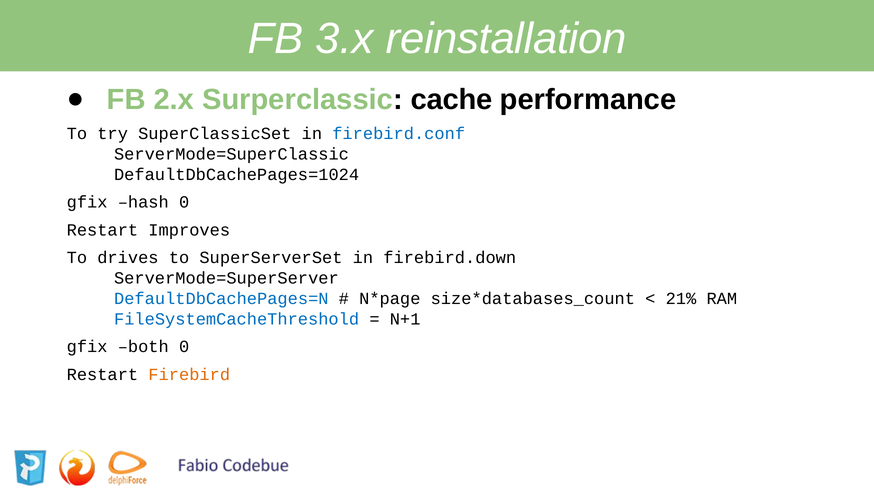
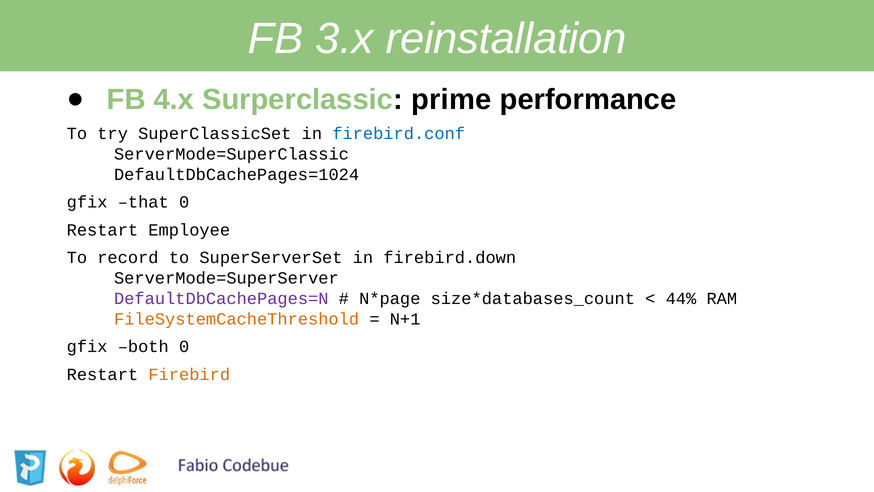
2.x: 2.x -> 4.x
cache: cache -> prime
hash: hash -> that
Improves: Improves -> Employee
drives: drives -> record
DefaultDbCachePages=N colour: blue -> purple
21%: 21% -> 44%
FileSystemCacheThreshold colour: blue -> orange
